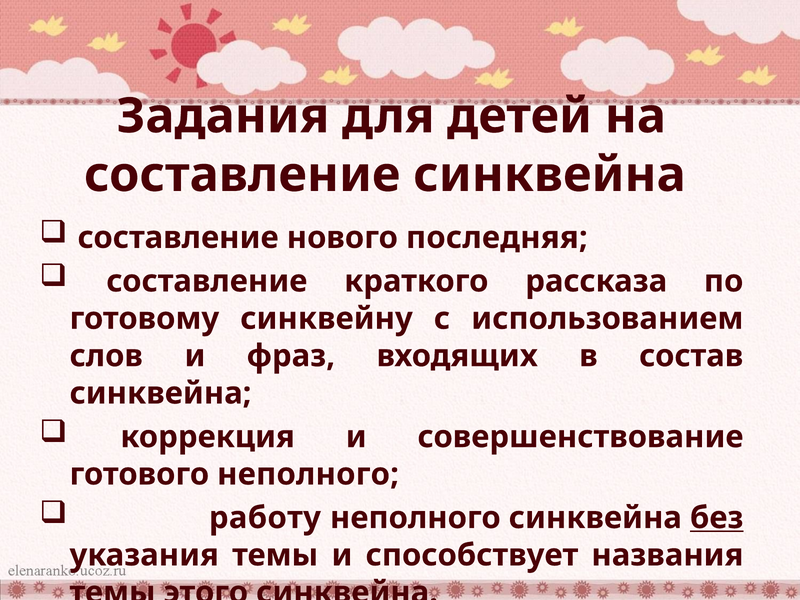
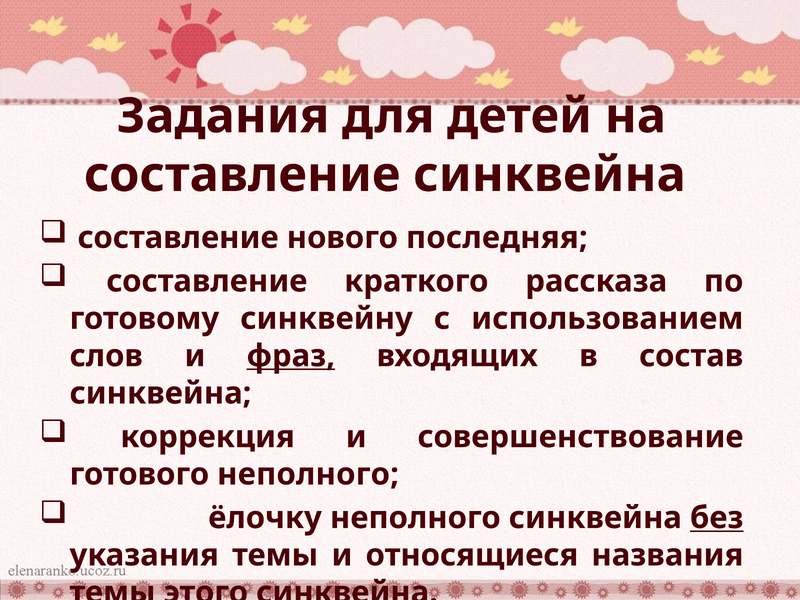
фраз underline: none -> present
работу: работу -> ёлочку
способствует: способствует -> относящиеся
